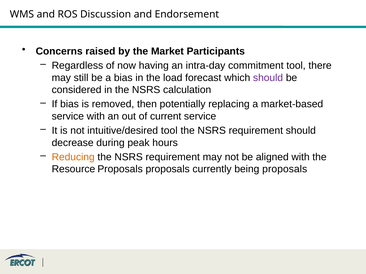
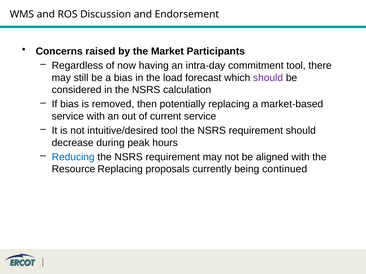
Reducing colour: orange -> blue
Resource Proposals: Proposals -> Replacing
being proposals: proposals -> continued
